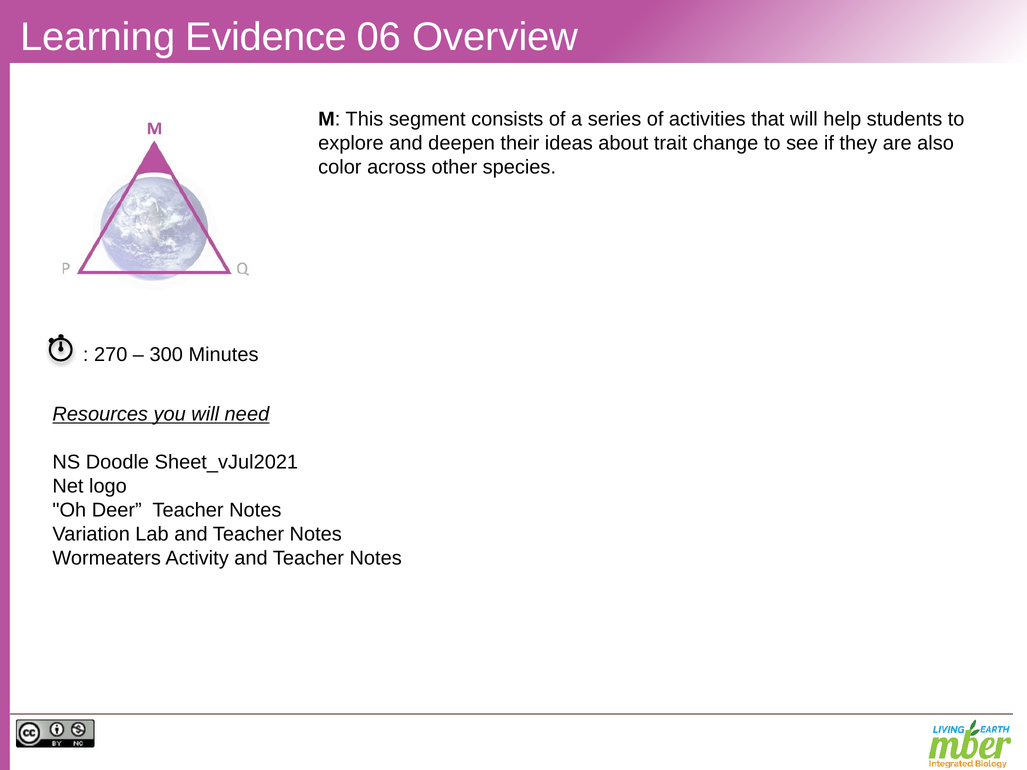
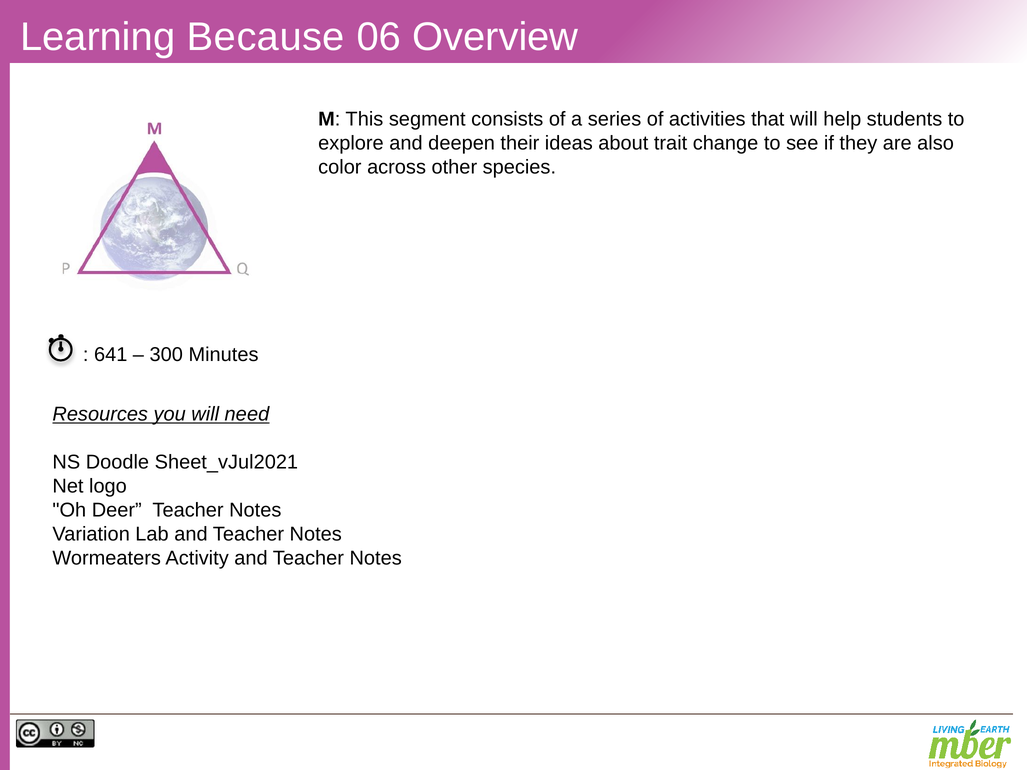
Evidence: Evidence -> Because
270: 270 -> 641
